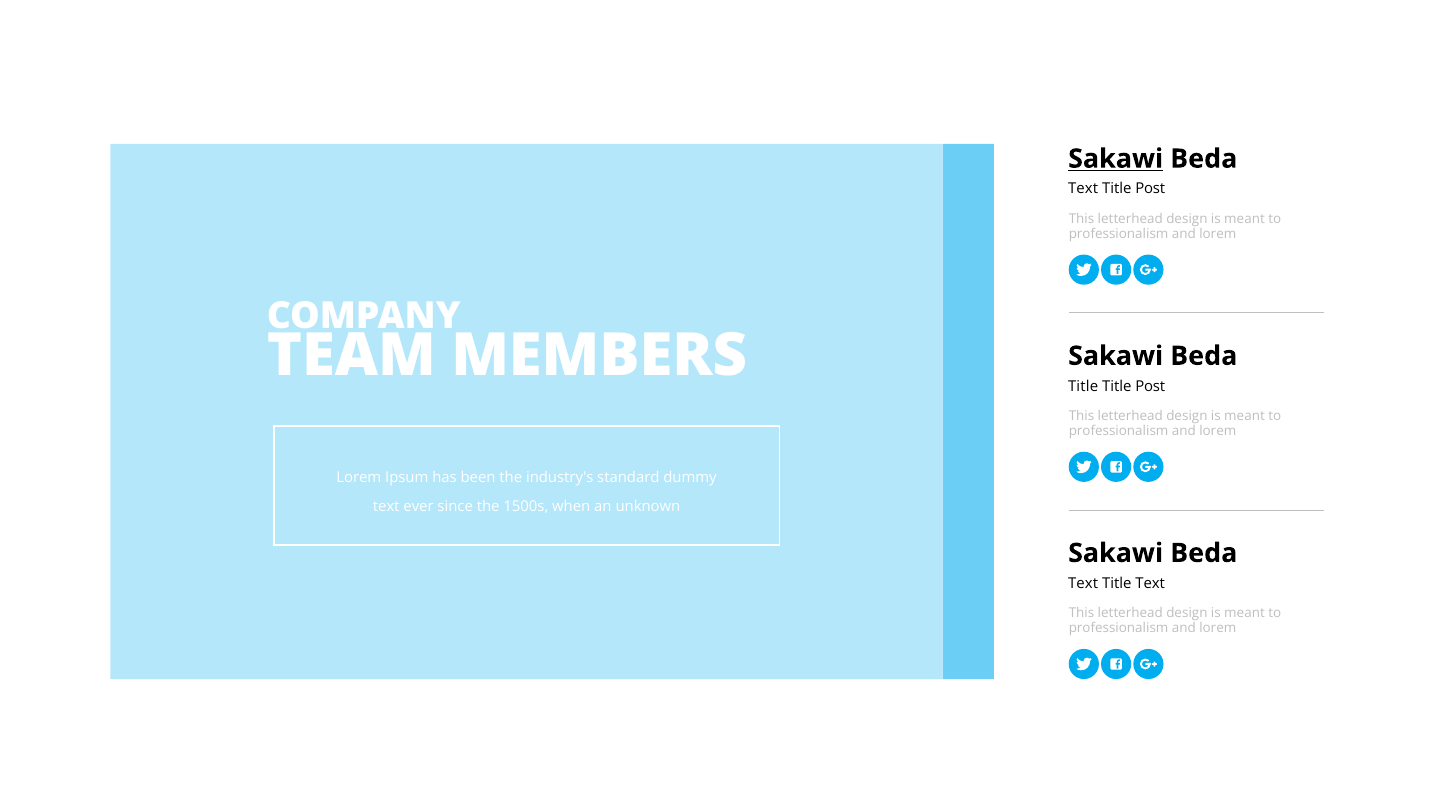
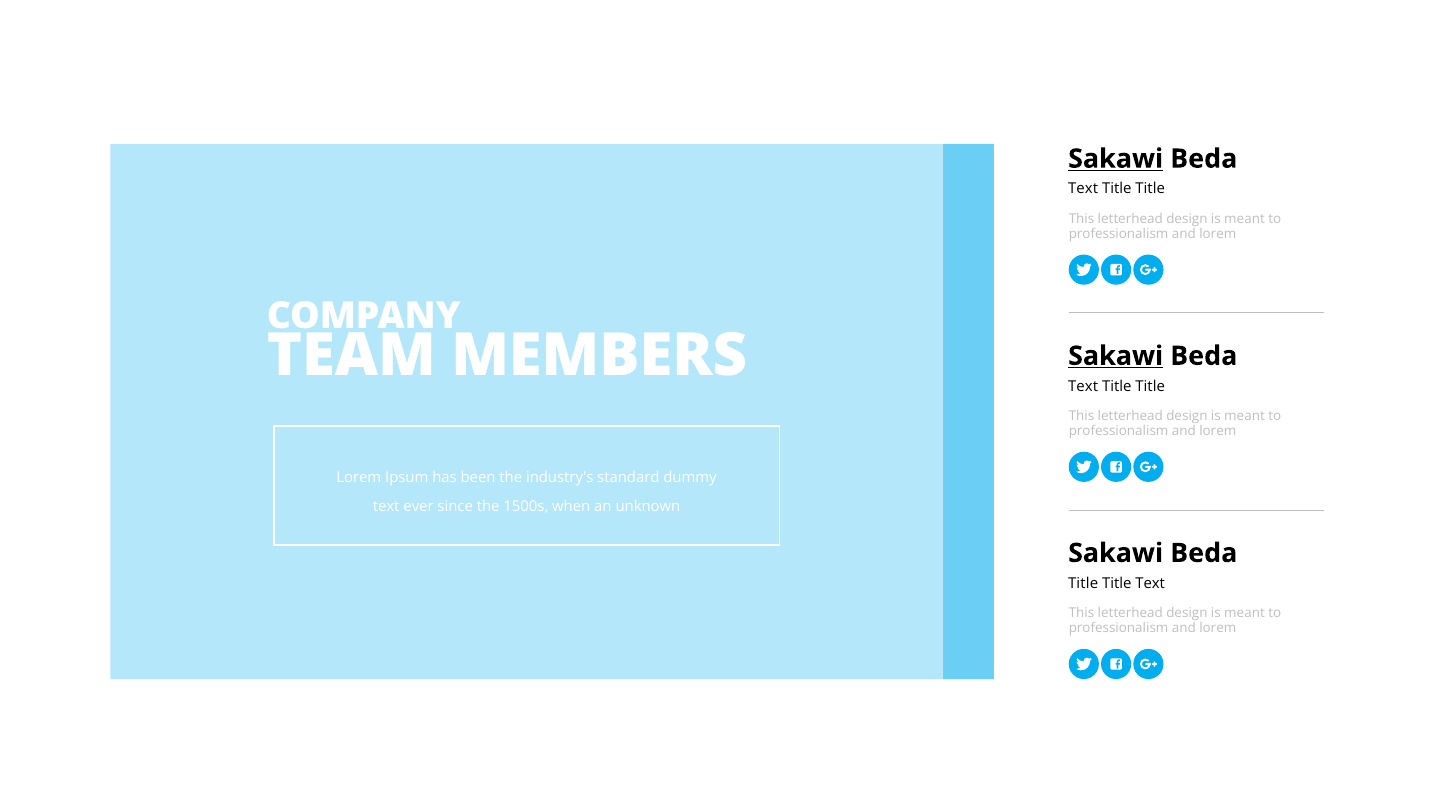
Post at (1150, 189): Post -> Title
Sakawi at (1116, 356) underline: none -> present
Title at (1083, 386): Title -> Text
Post at (1150, 386): Post -> Title
Text at (1083, 584): Text -> Title
